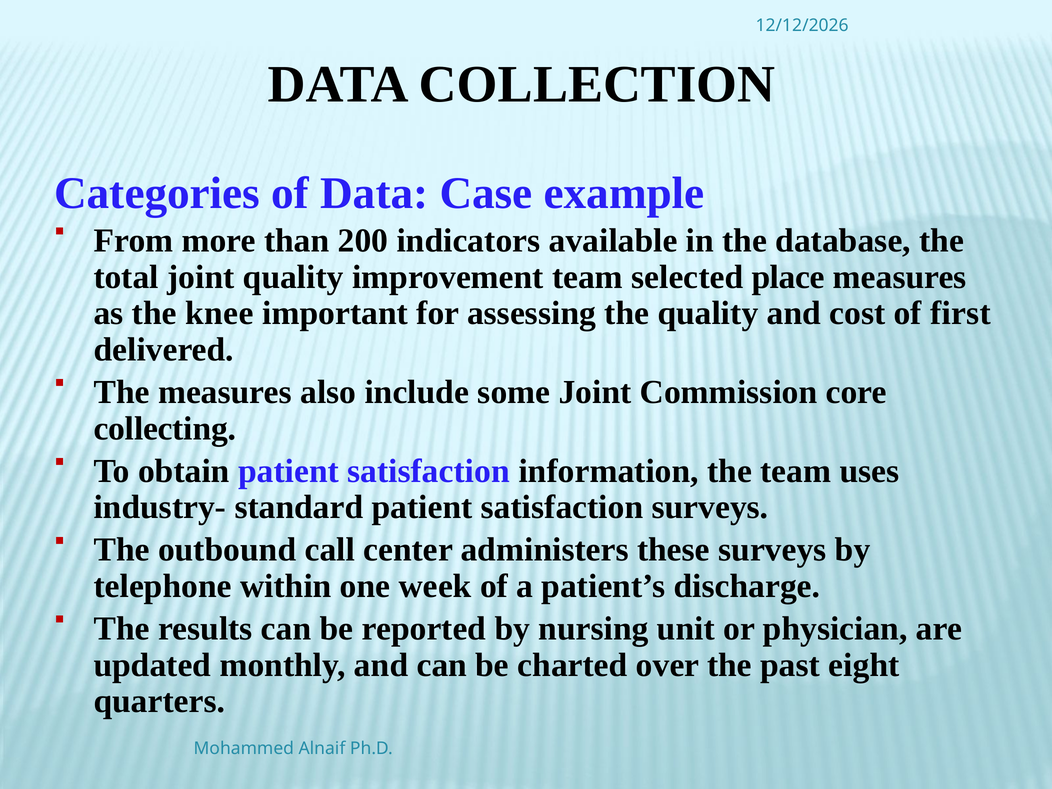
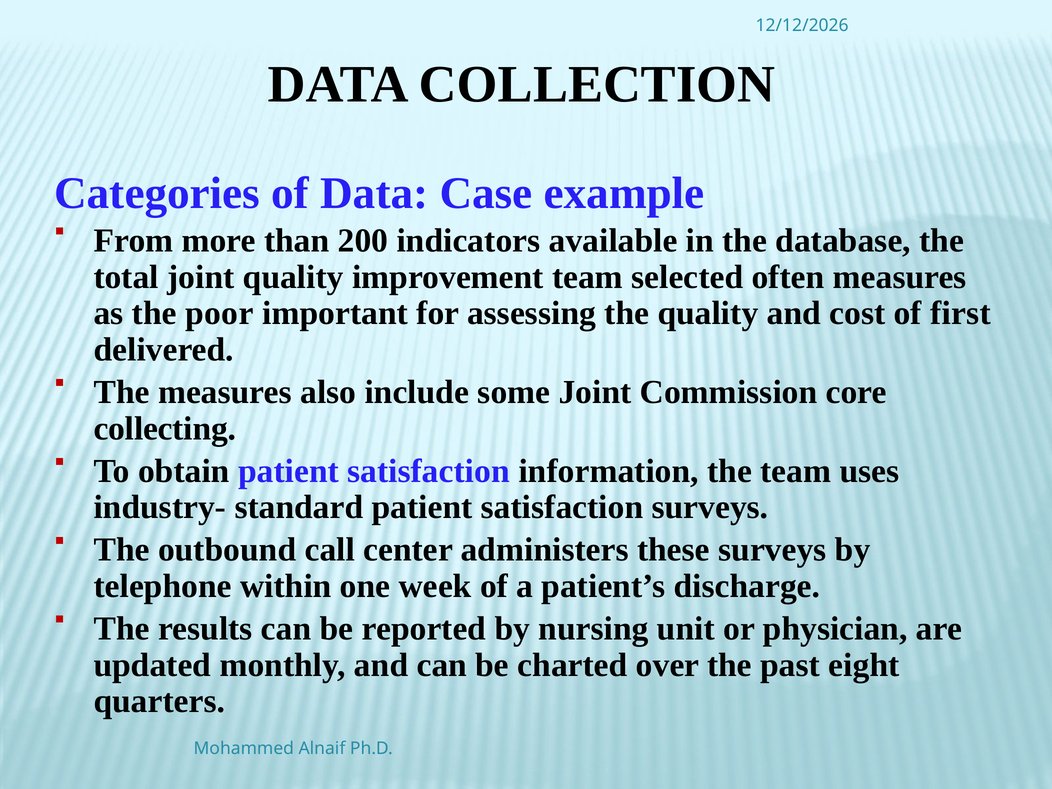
place: place -> often
knee: knee -> poor
